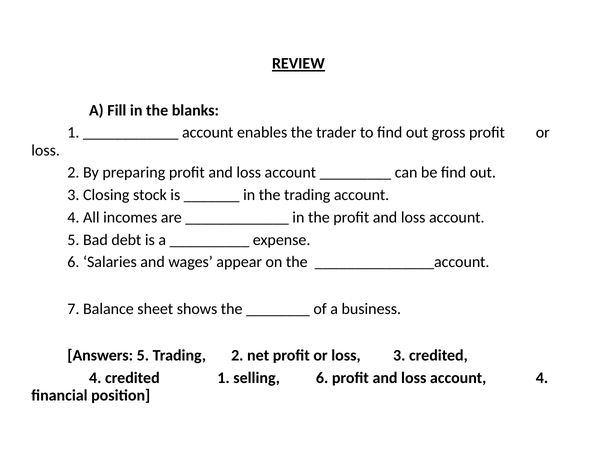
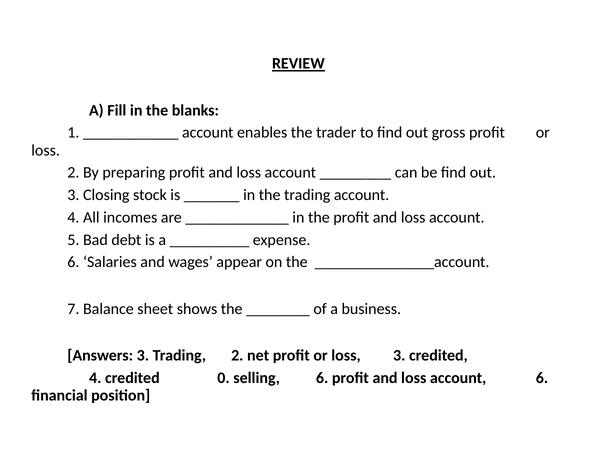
Answers 5: 5 -> 3
credited 1: 1 -> 0
loss account 4: 4 -> 6
